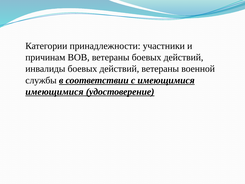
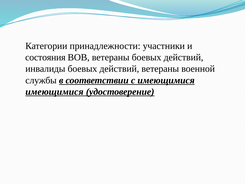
причинам: причинам -> состояния
